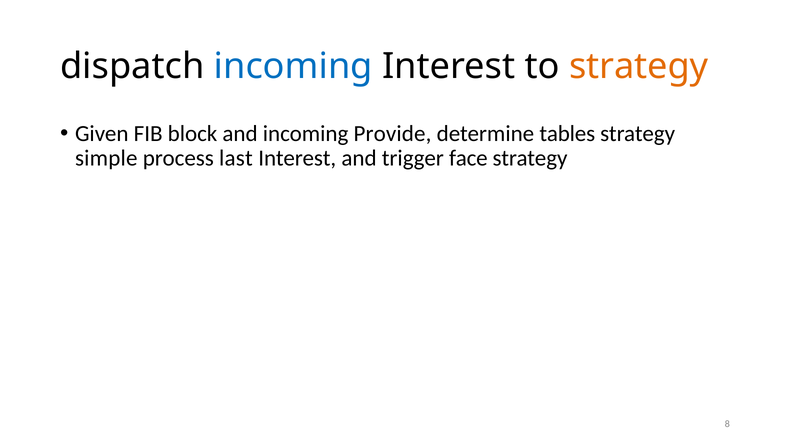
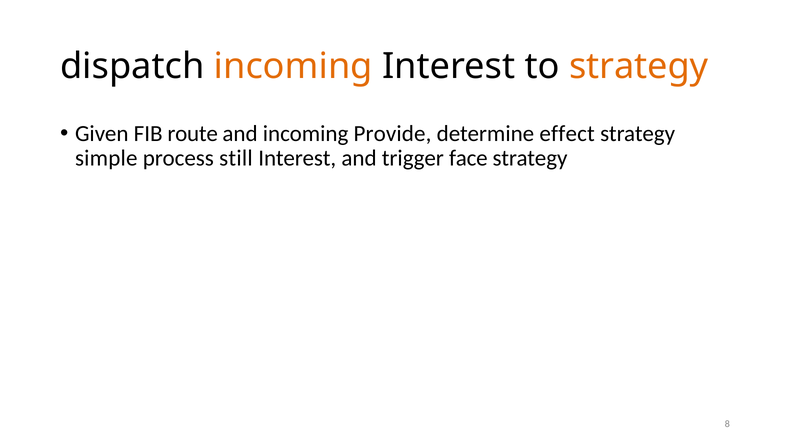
incoming at (293, 66) colour: blue -> orange
block: block -> route
tables: tables -> effect
last: last -> still
